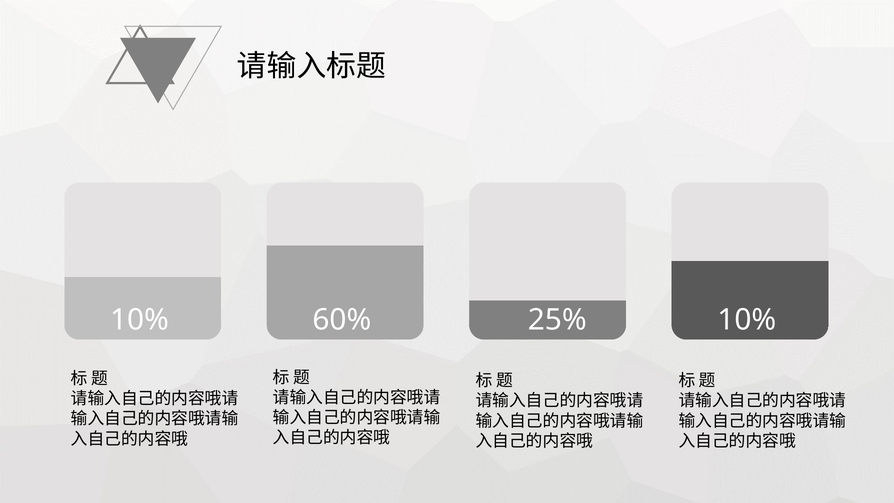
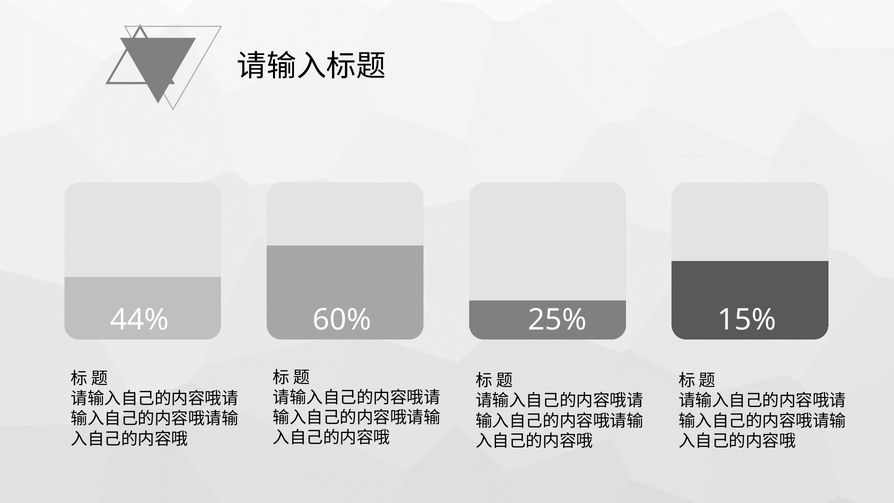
10% at (139, 320): 10% -> 44%
25% 10%: 10% -> 15%
